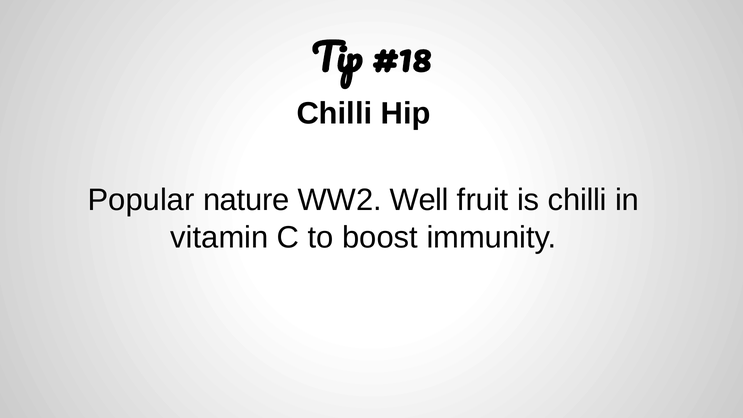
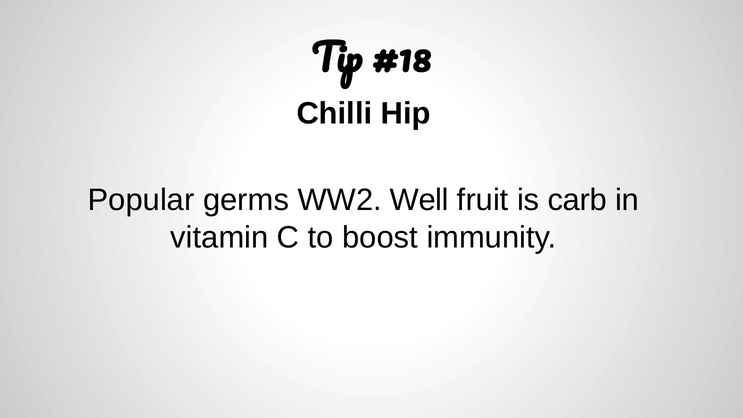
nature: nature -> germs
is chilli: chilli -> carb
